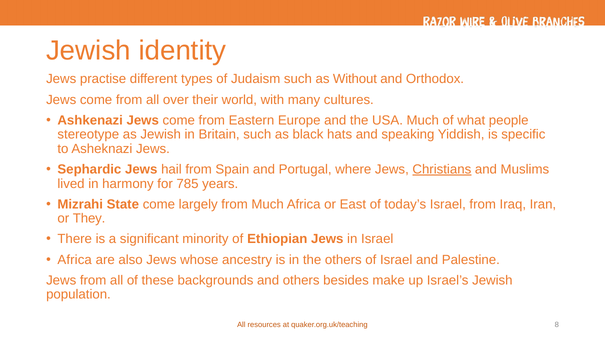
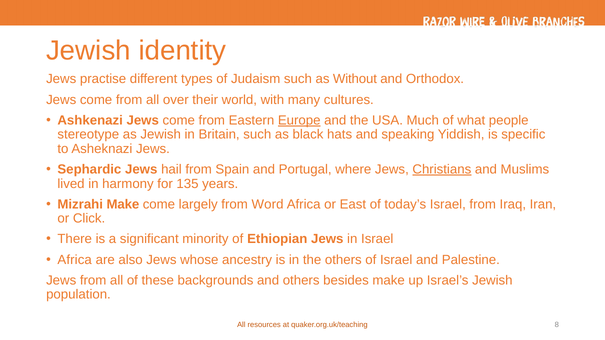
Europe underline: none -> present
785: 785 -> 135
Mizrahi State: State -> Make
from Much: Much -> Word
They: They -> Click
